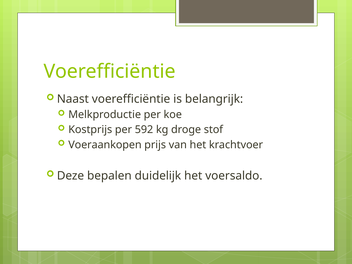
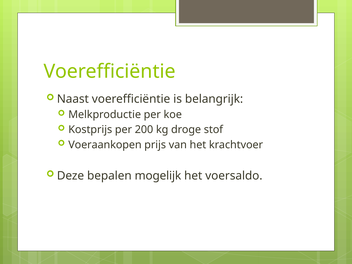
592: 592 -> 200
duidelijk: duidelijk -> mogelijk
